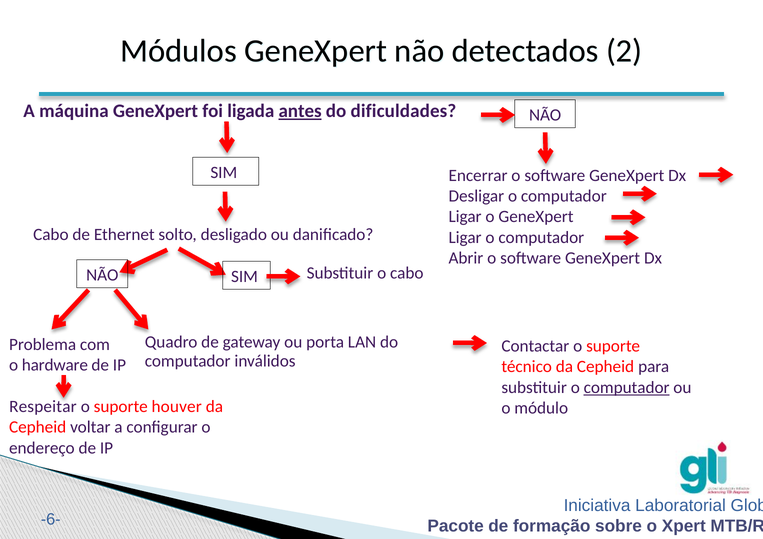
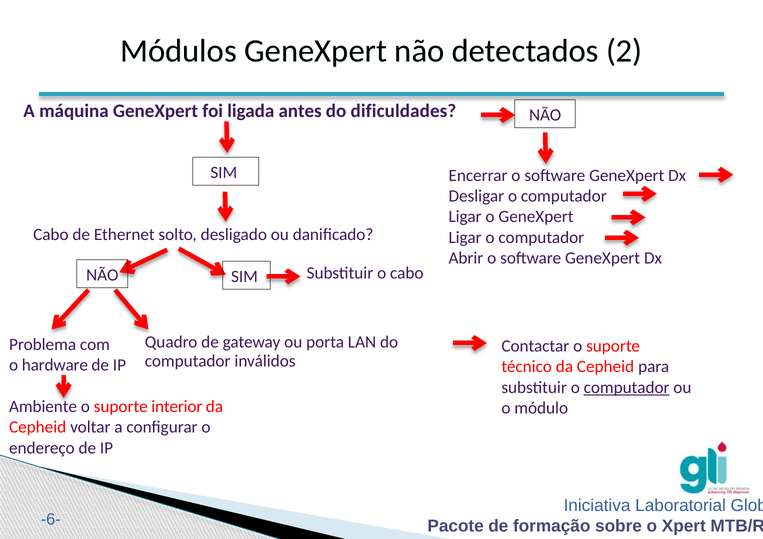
antes underline: present -> none
Respeitar: Respeitar -> Ambiente
houver: houver -> interior
